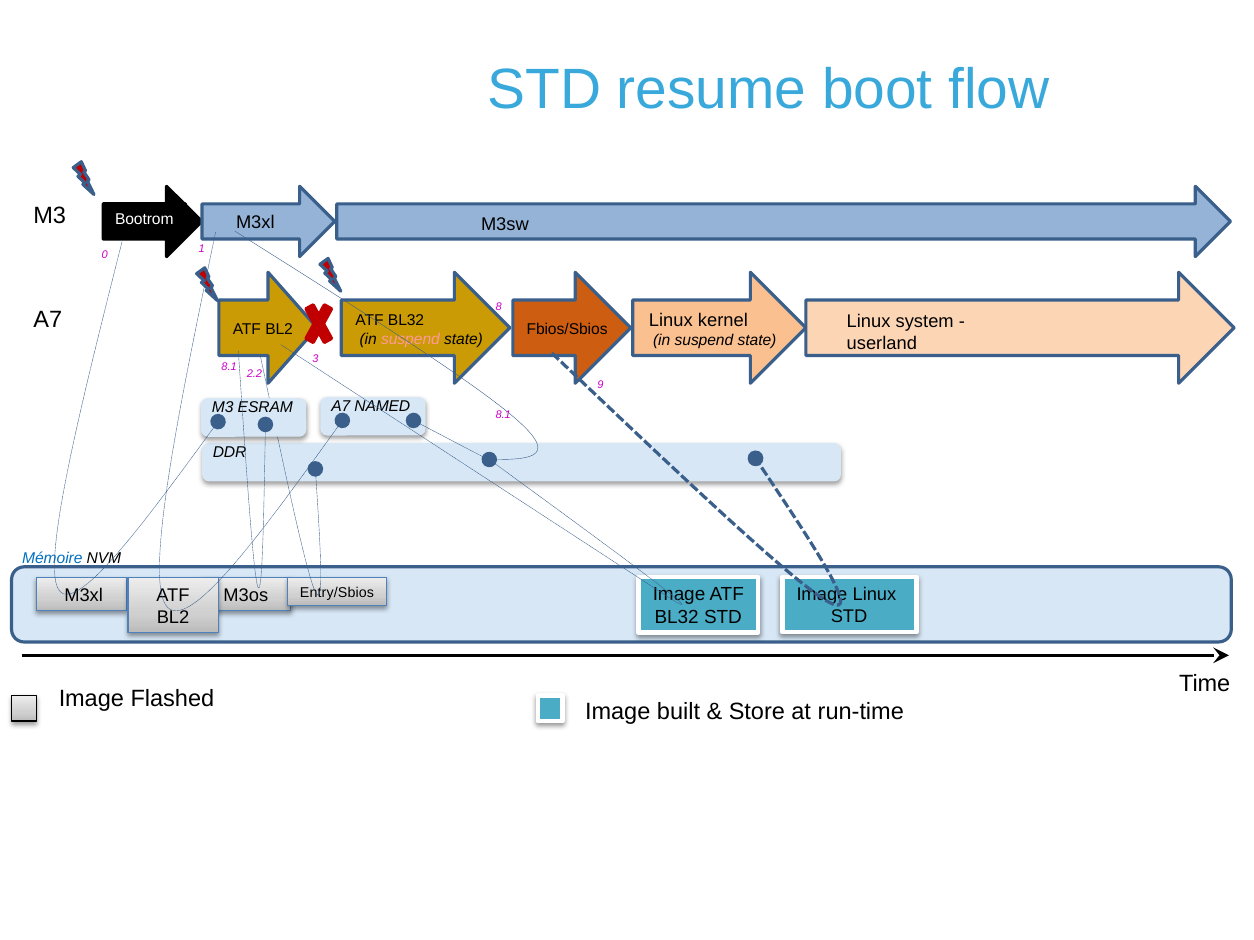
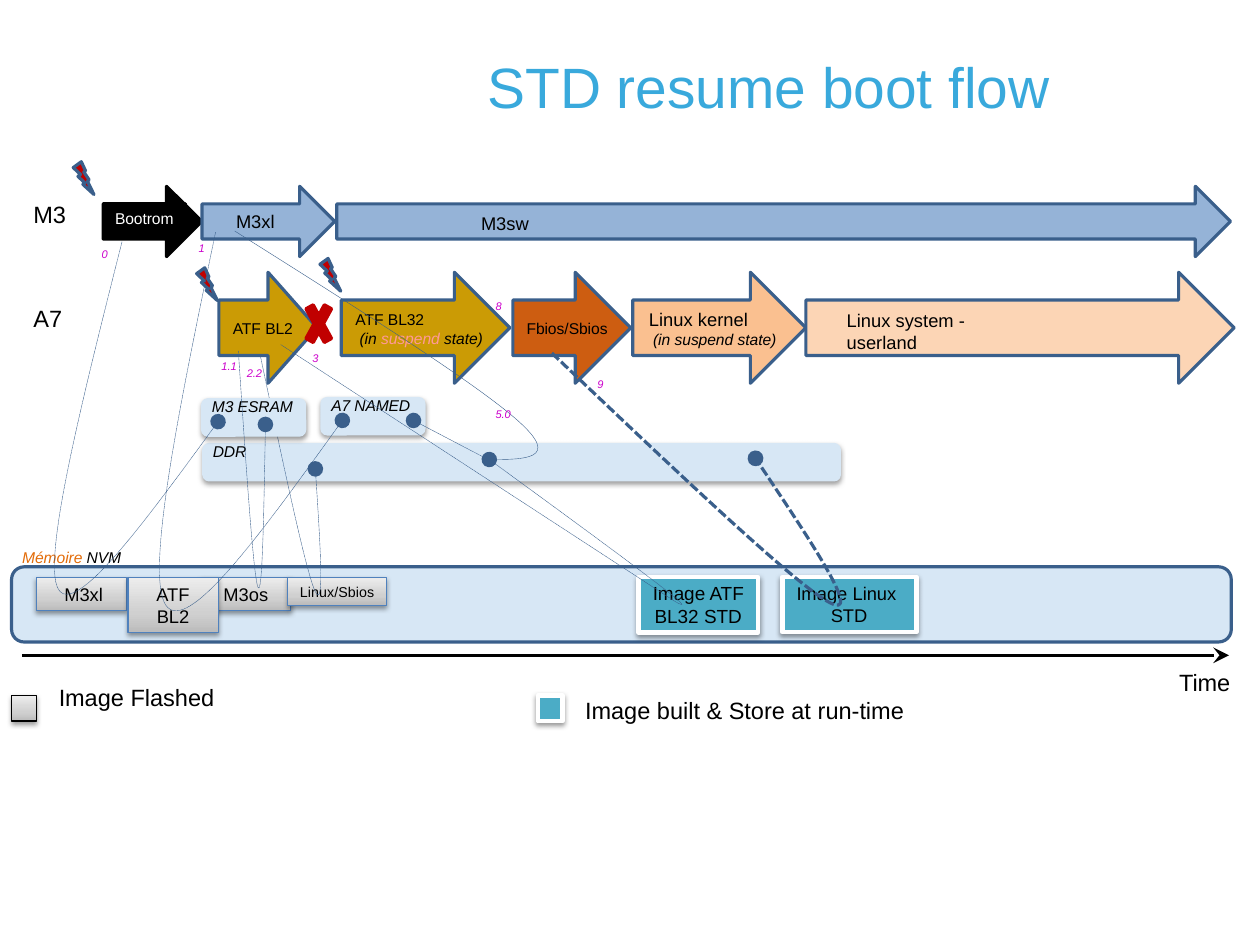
8.1 at (229, 367): 8.1 -> 1.1
8.1 at (503, 415): 8.1 -> 5.0
Mémoire colour: blue -> orange
Entry/Sbios: Entry/Sbios -> Linux/Sbios
